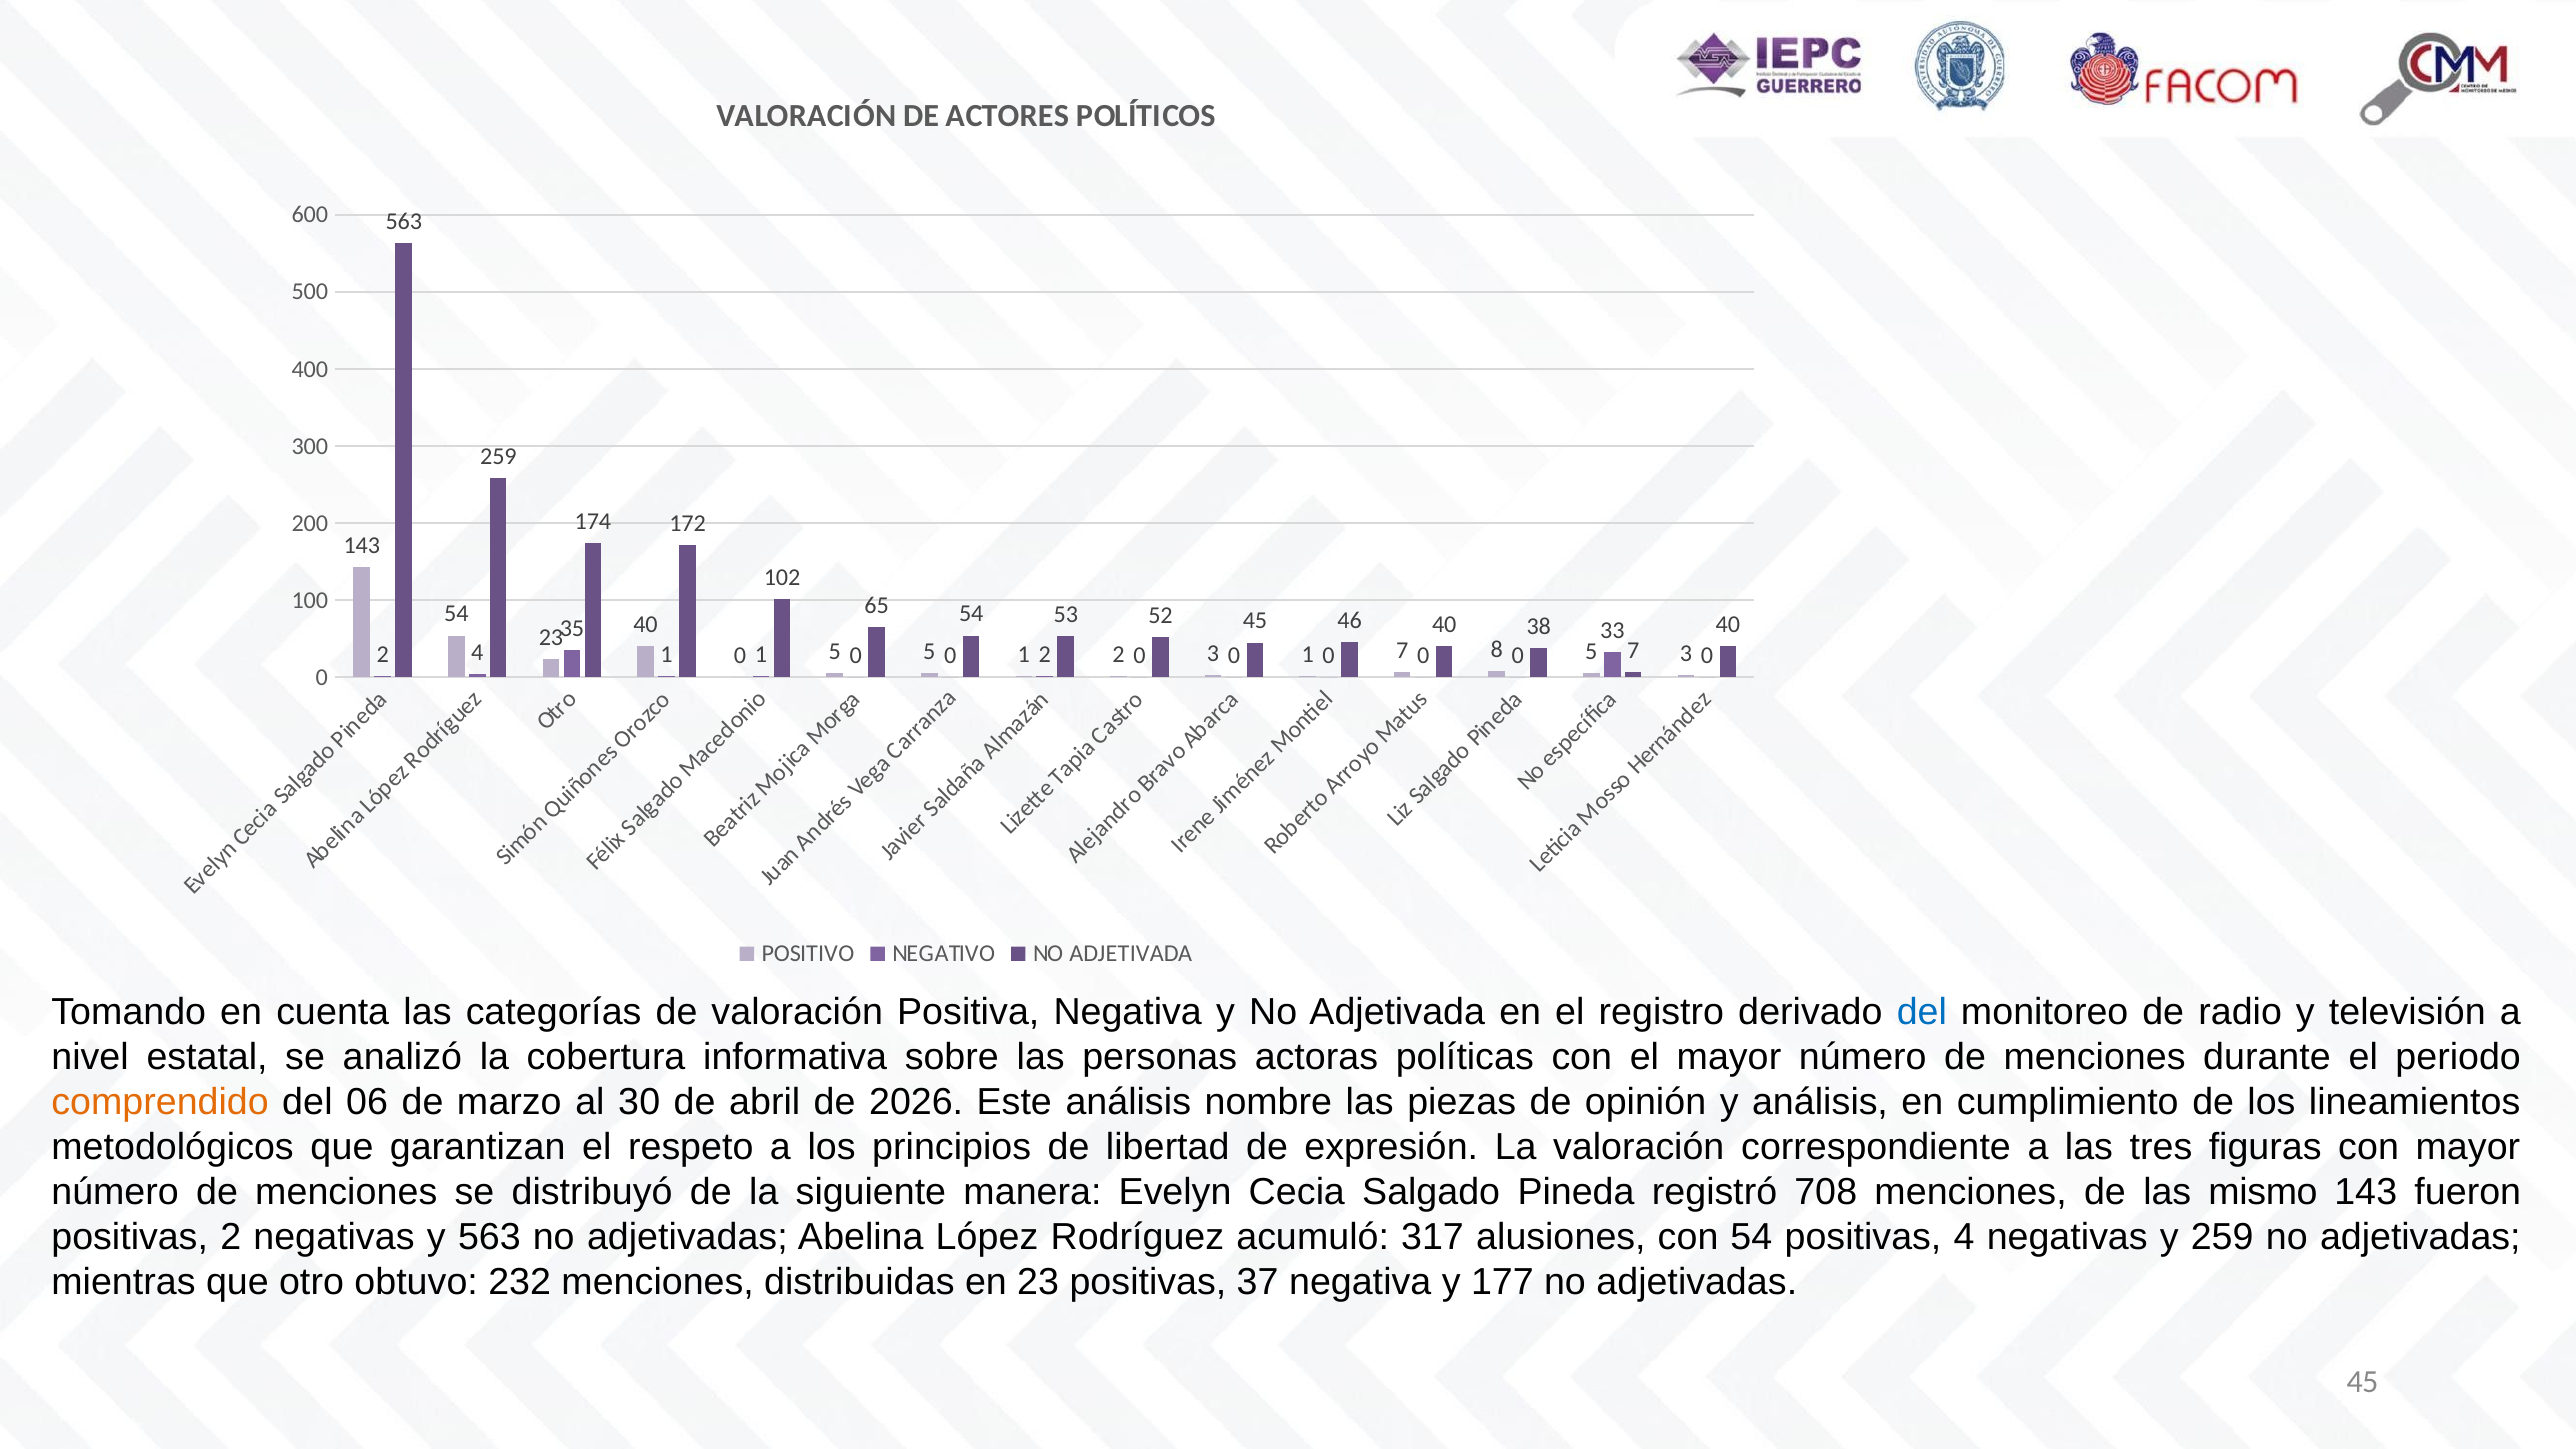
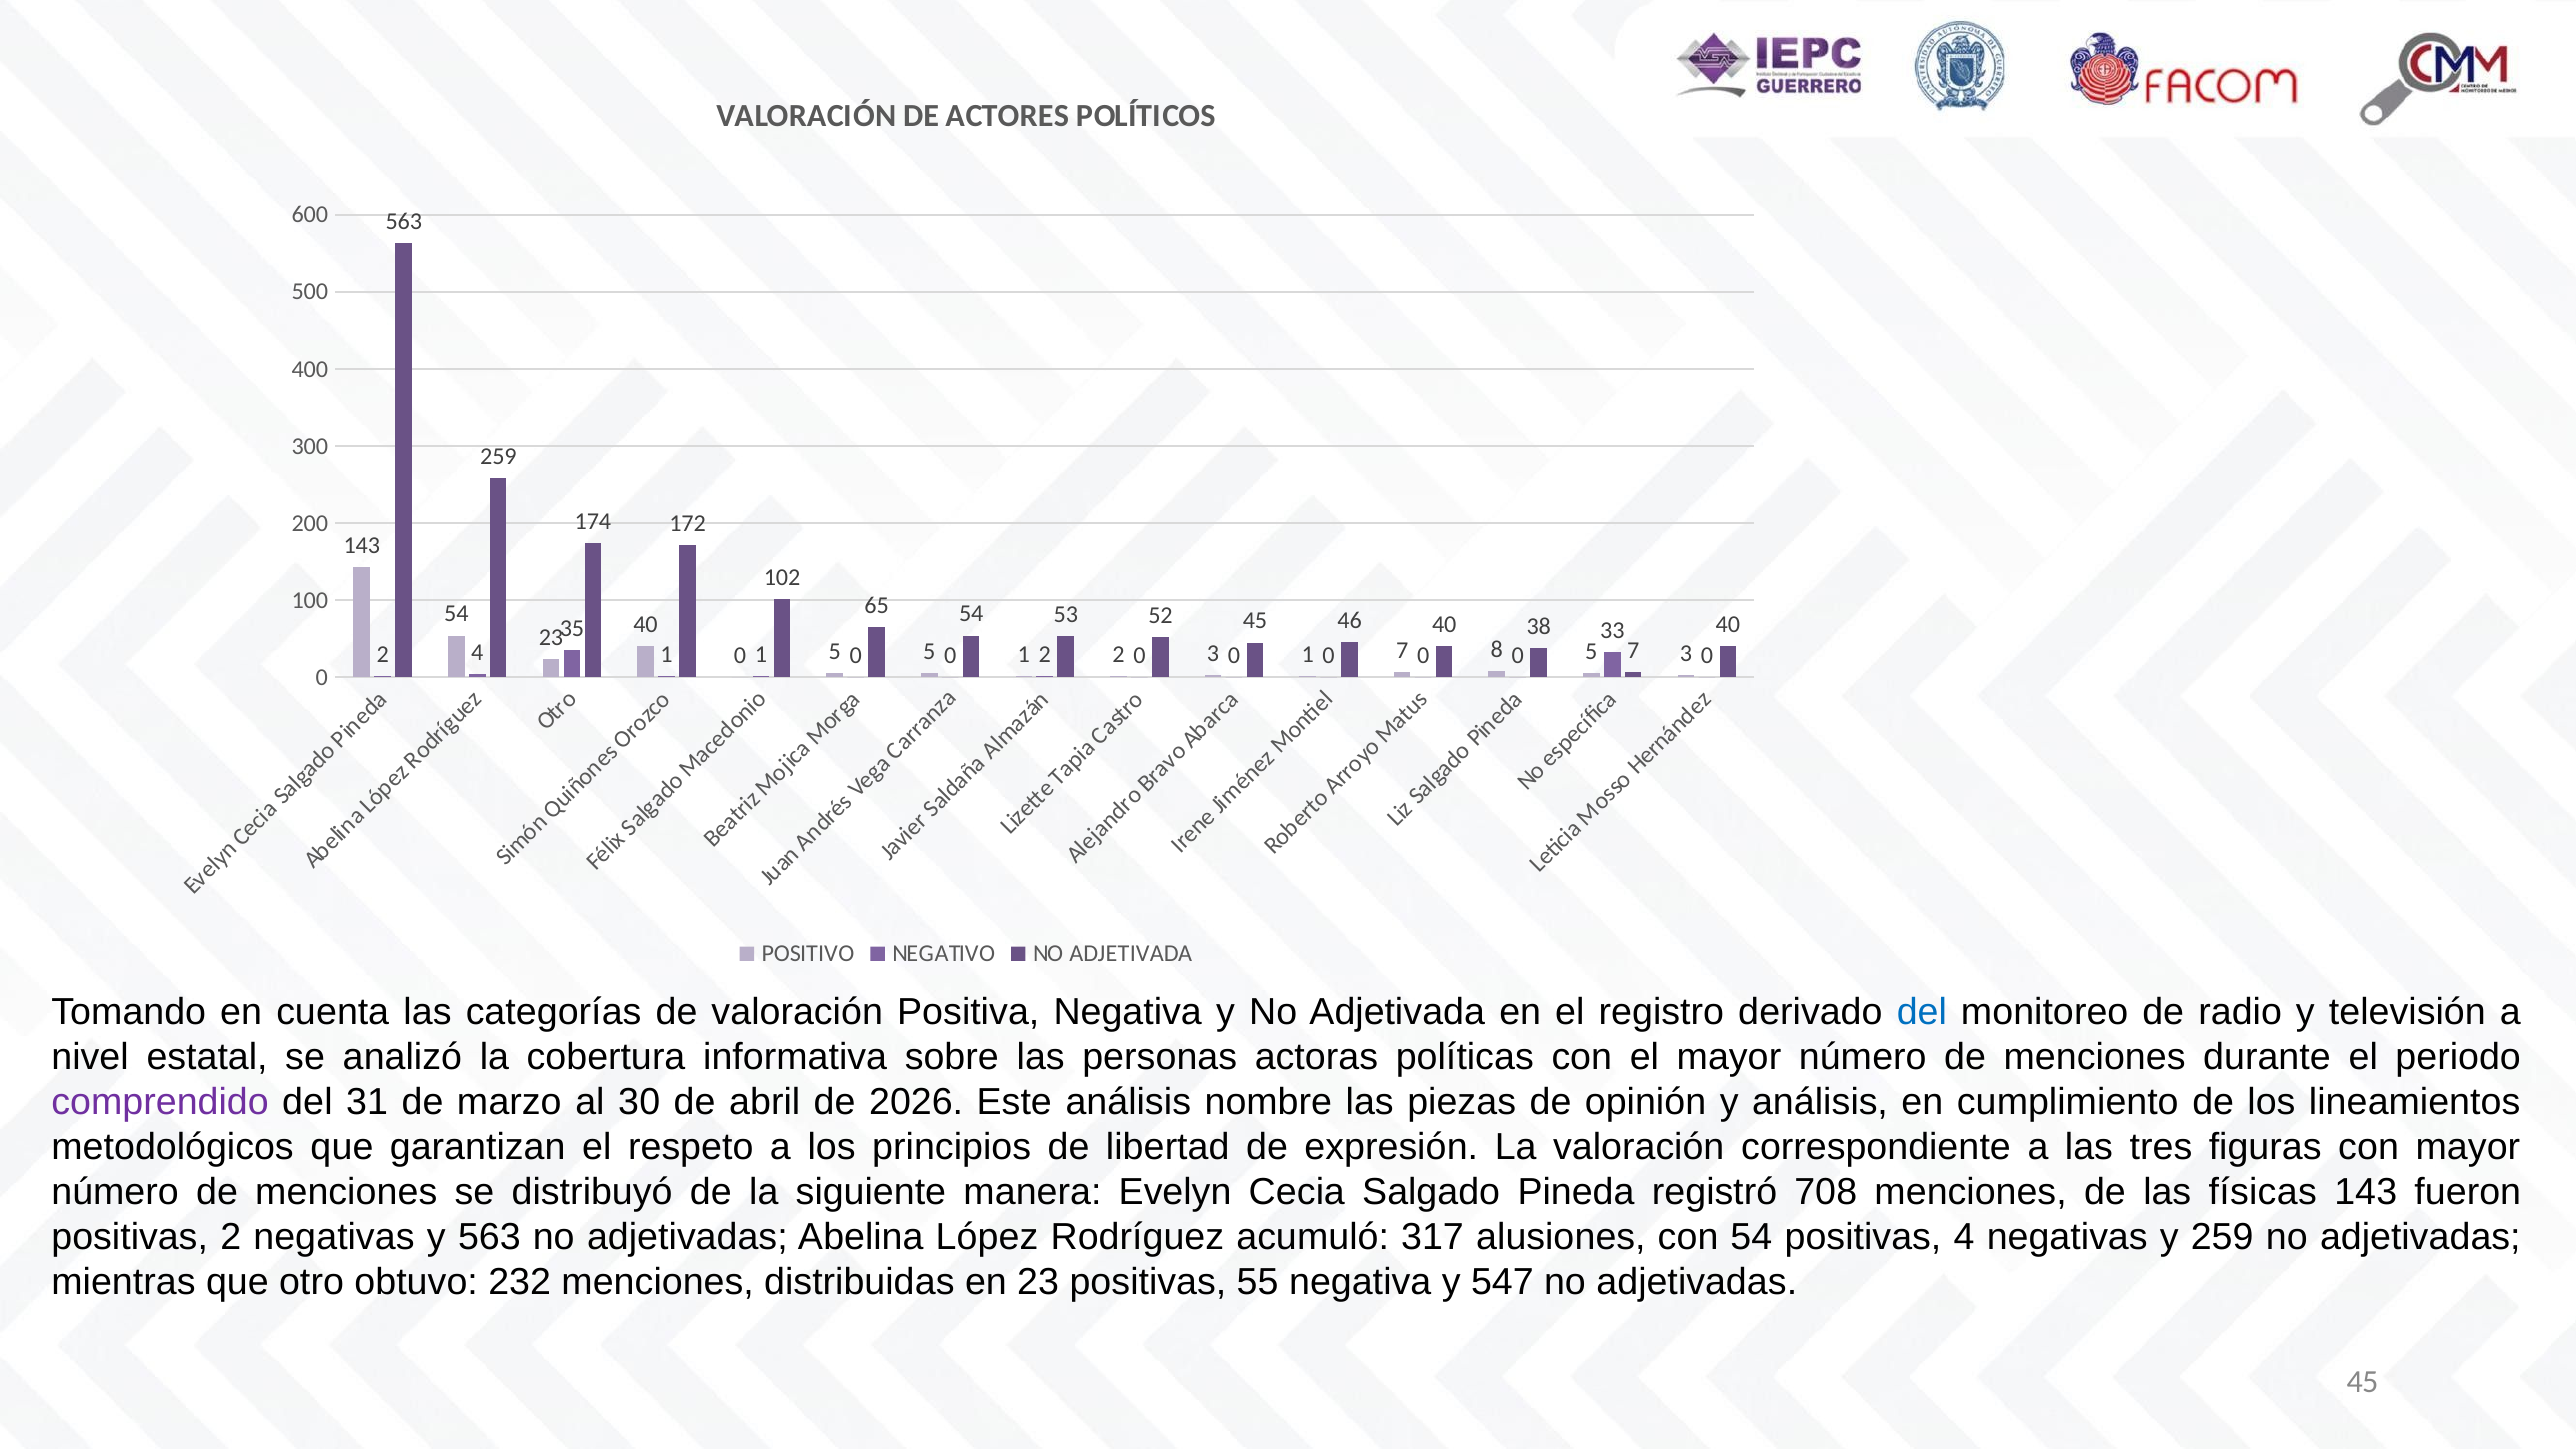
comprendido colour: orange -> purple
06: 06 -> 31
mismo: mismo -> físicas
37: 37 -> 55
177: 177 -> 547
